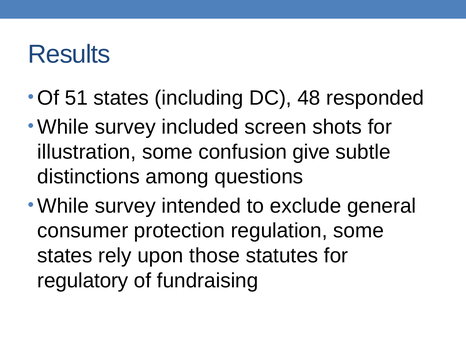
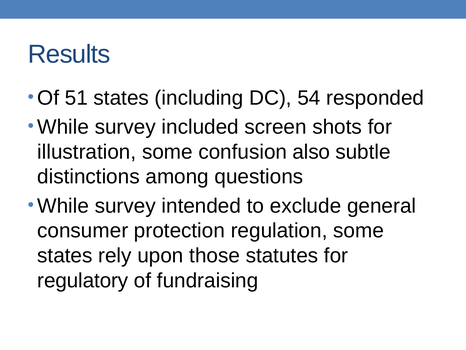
48: 48 -> 54
give: give -> also
